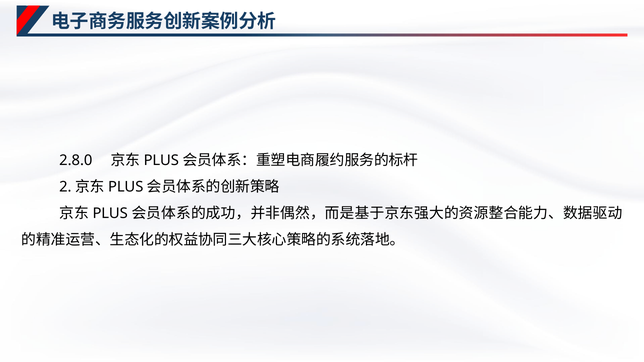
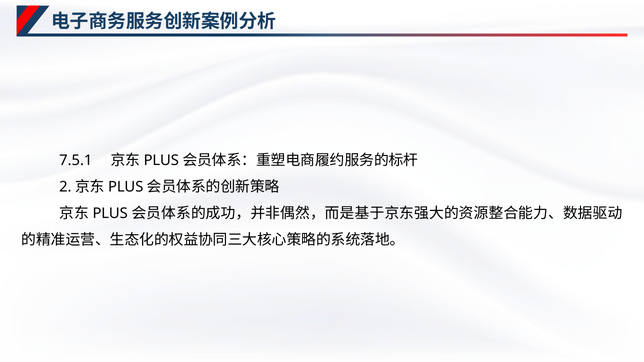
2.8.0: 2.8.0 -> 7.5.1
